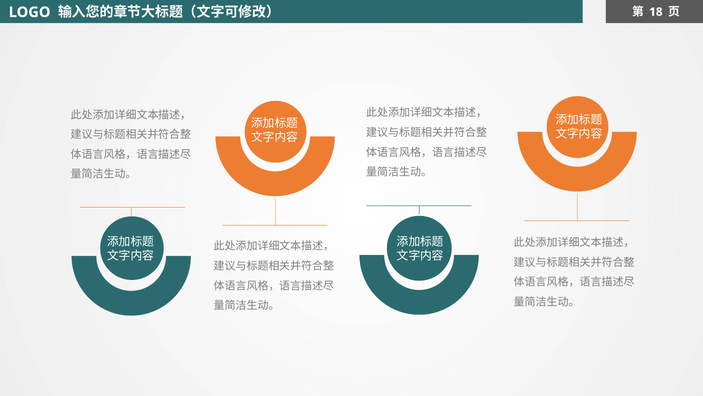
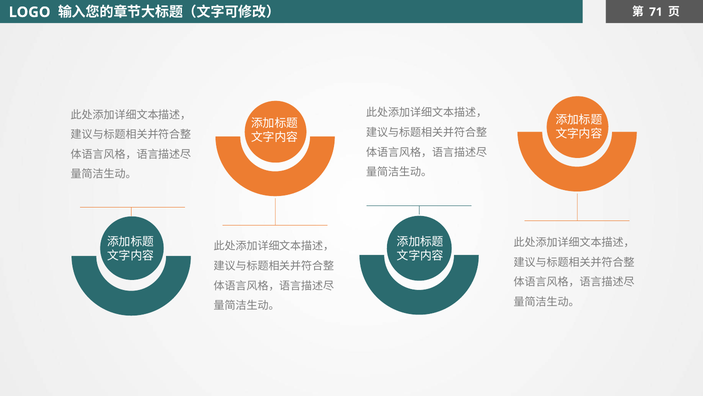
18: 18 -> 71
